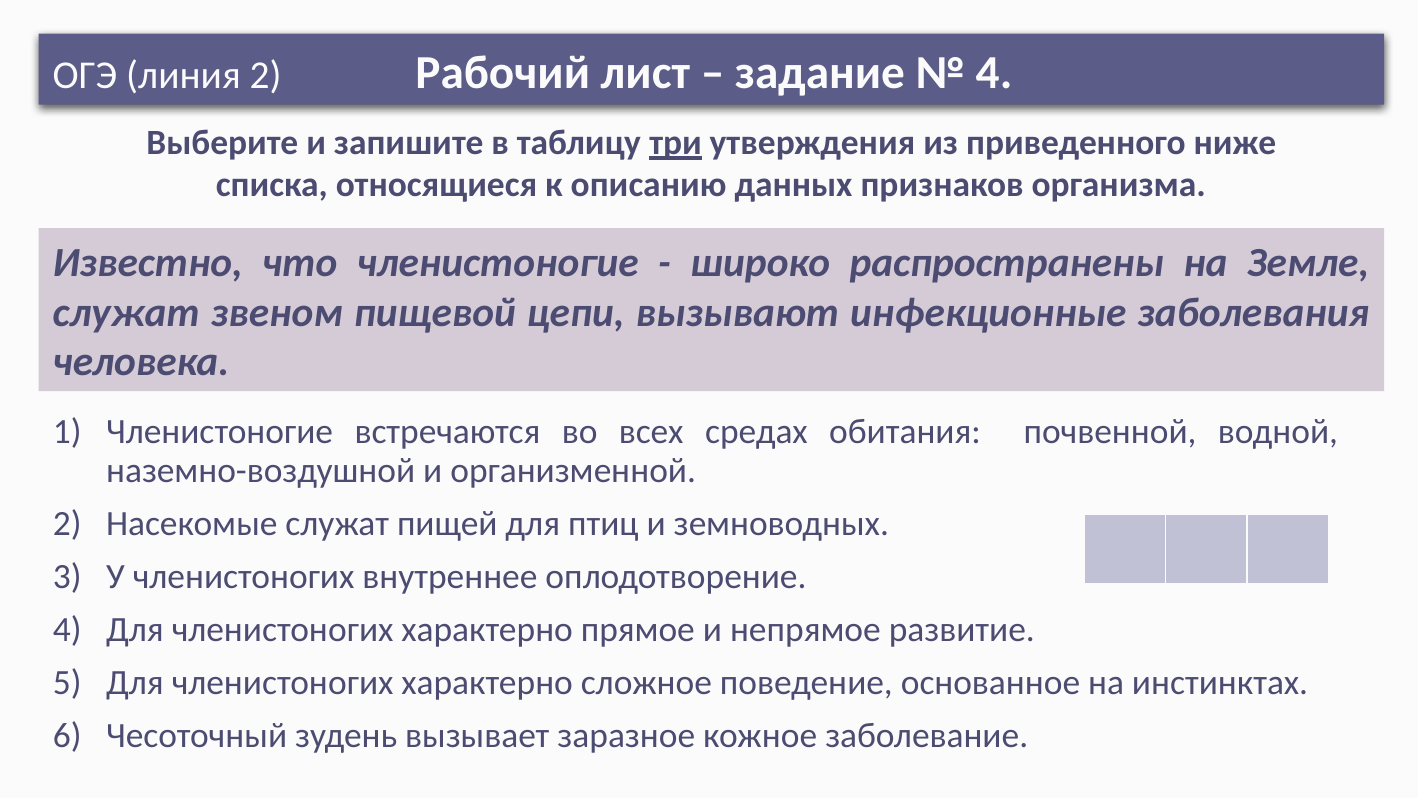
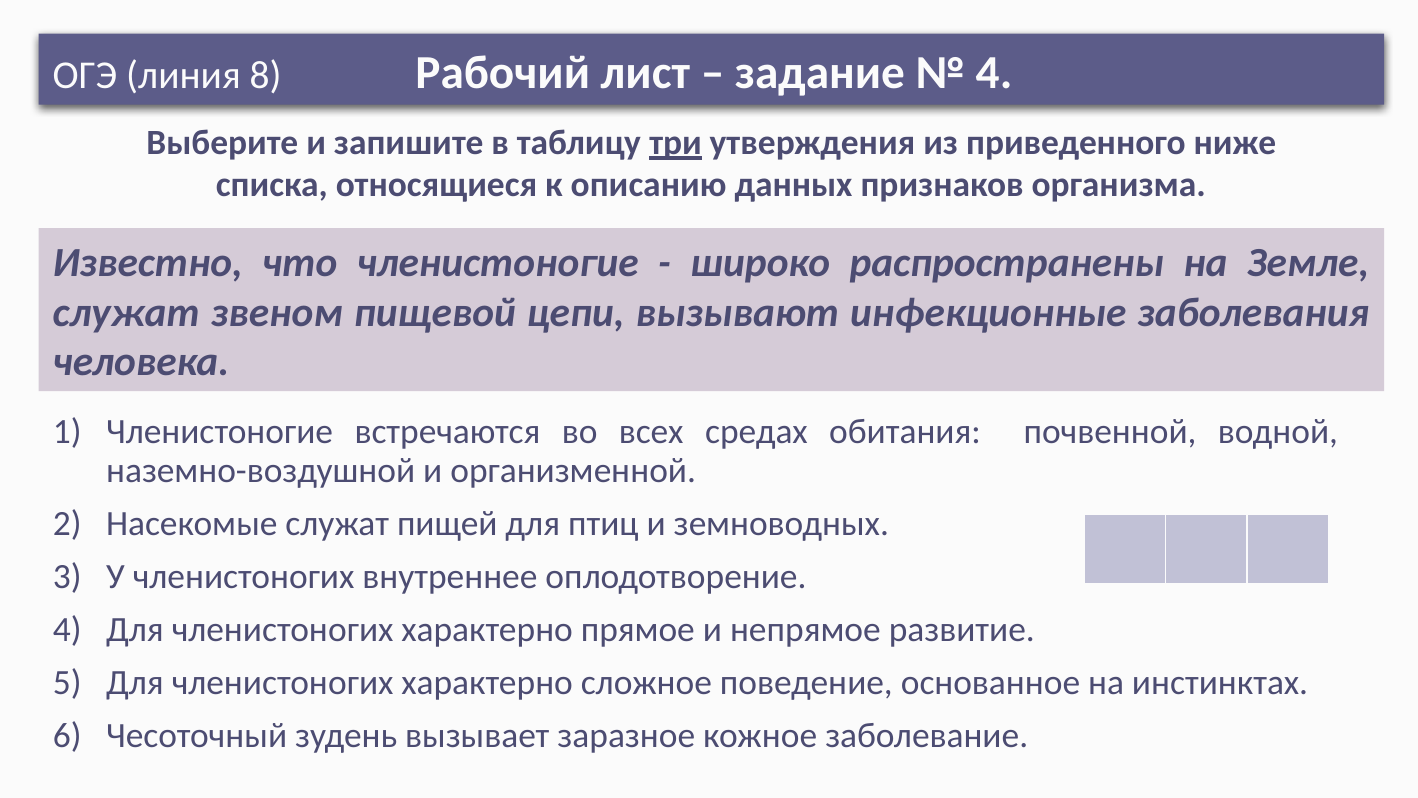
линия 2: 2 -> 8
